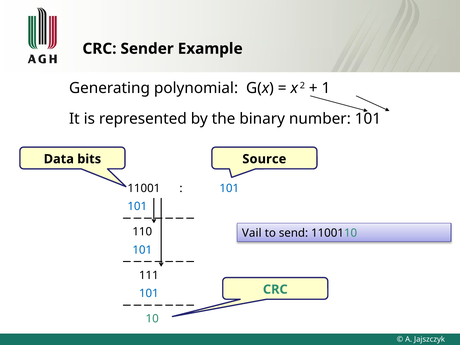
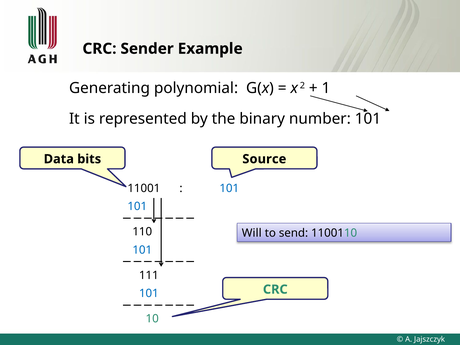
Vail: Vail -> Will
